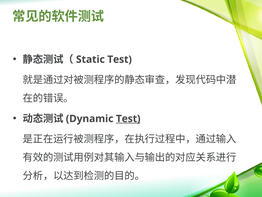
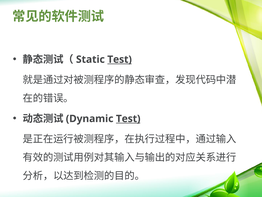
Test at (120, 59) underline: none -> present
